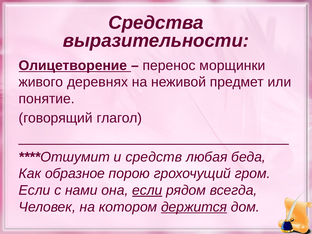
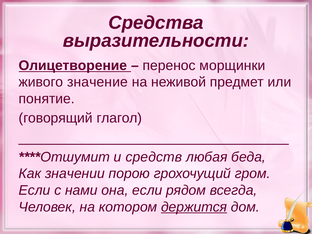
деревнях: деревнях -> значение
образное: образное -> значении
если at (147, 190) underline: present -> none
